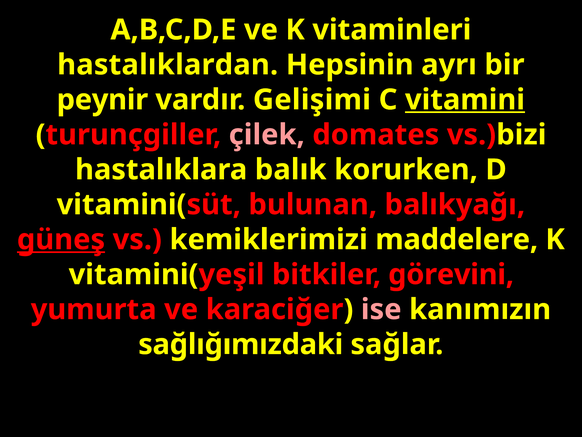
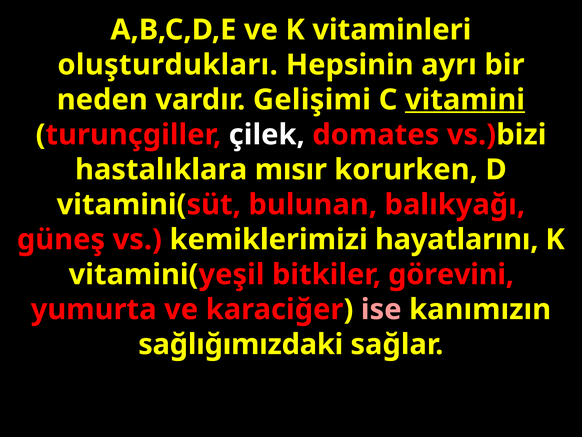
hastalıklardan: hastalıklardan -> oluşturdukları
peynir: peynir -> neden
çilek colour: pink -> white
balık: balık -> mısır
güneş underline: present -> none
maddelere: maddelere -> hayatlarını
